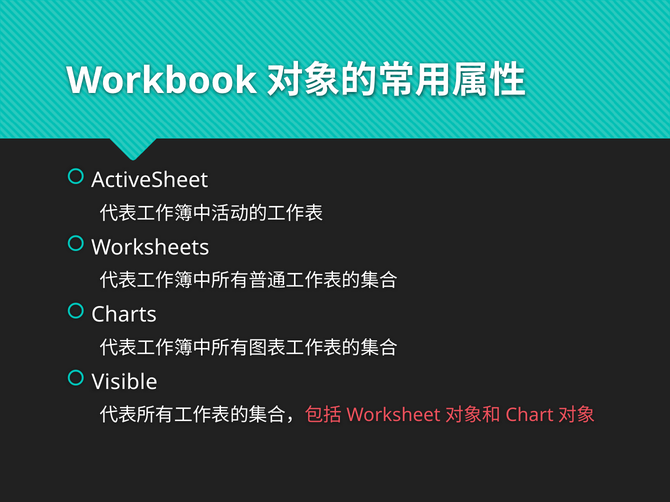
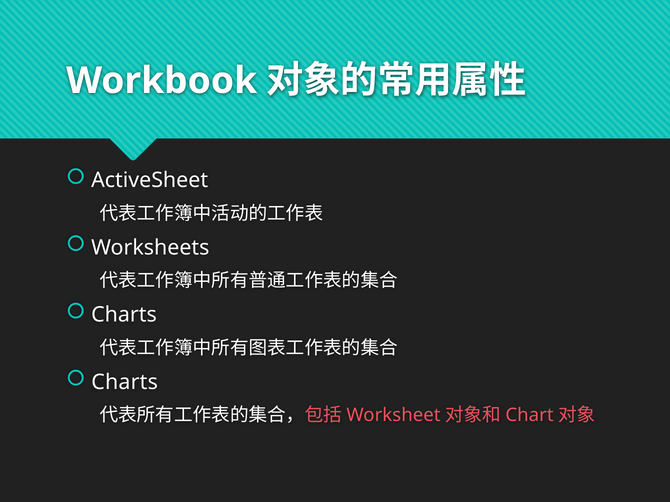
Visible at (125, 383): Visible -> Charts
